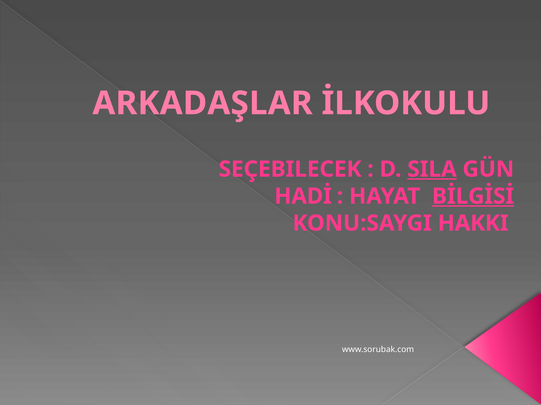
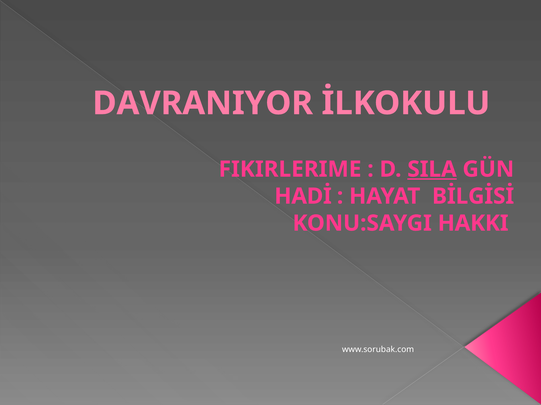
ARKADAŞLAR: ARKADAŞLAR -> DAVRANIYOR
SEÇEBILECEK: SEÇEBILECEK -> FIKIRLERIME
BİLGİSİ underline: present -> none
